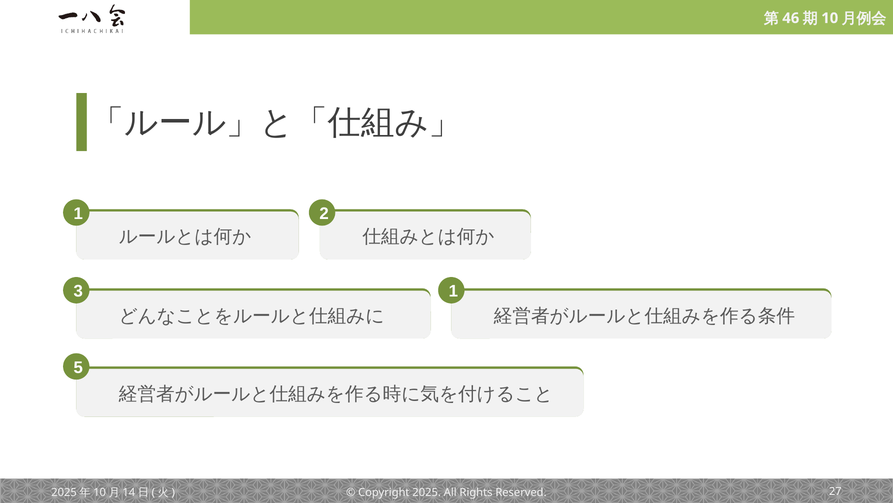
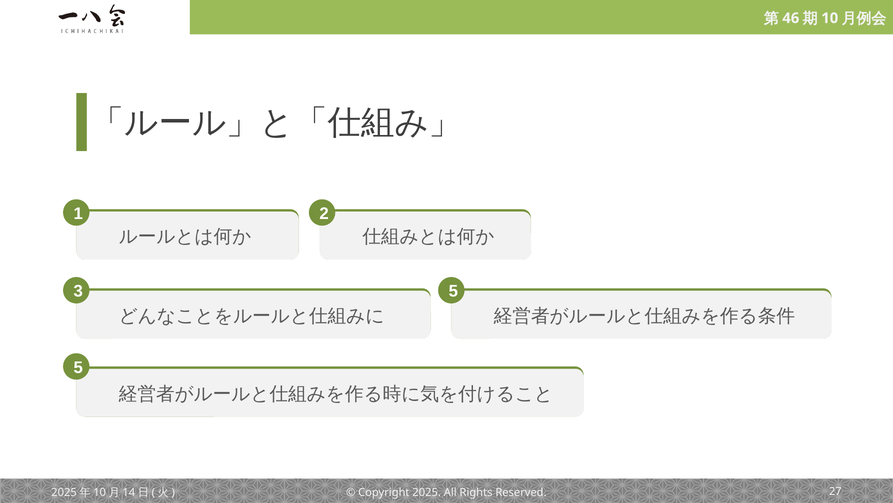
3 1: 1 -> 5
